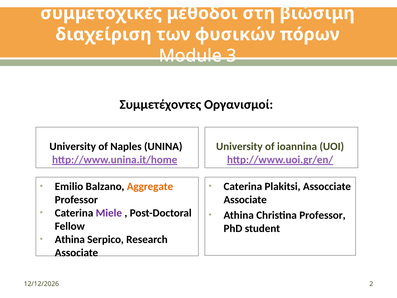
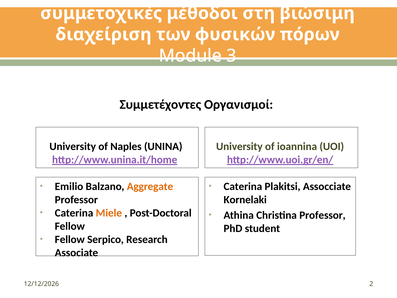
Associate at (245, 200): Associate -> Kornelaki
Miele colour: purple -> orange
Athina at (70, 239): Athina -> Fellow
